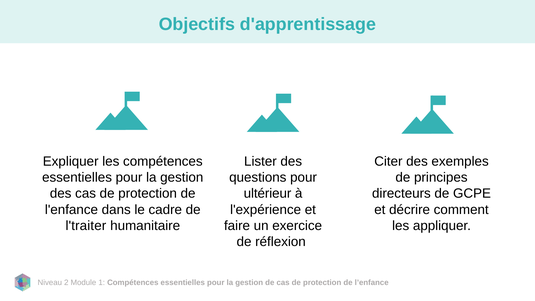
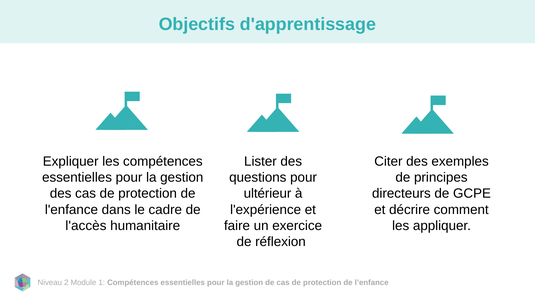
l'traiter: l'traiter -> l'accès
